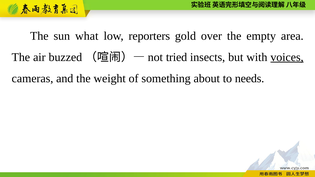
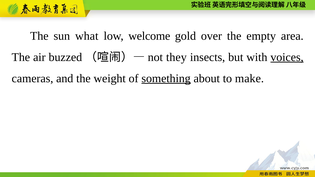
reporters: reporters -> welcome
tried: tried -> they
something underline: none -> present
needs: needs -> make
